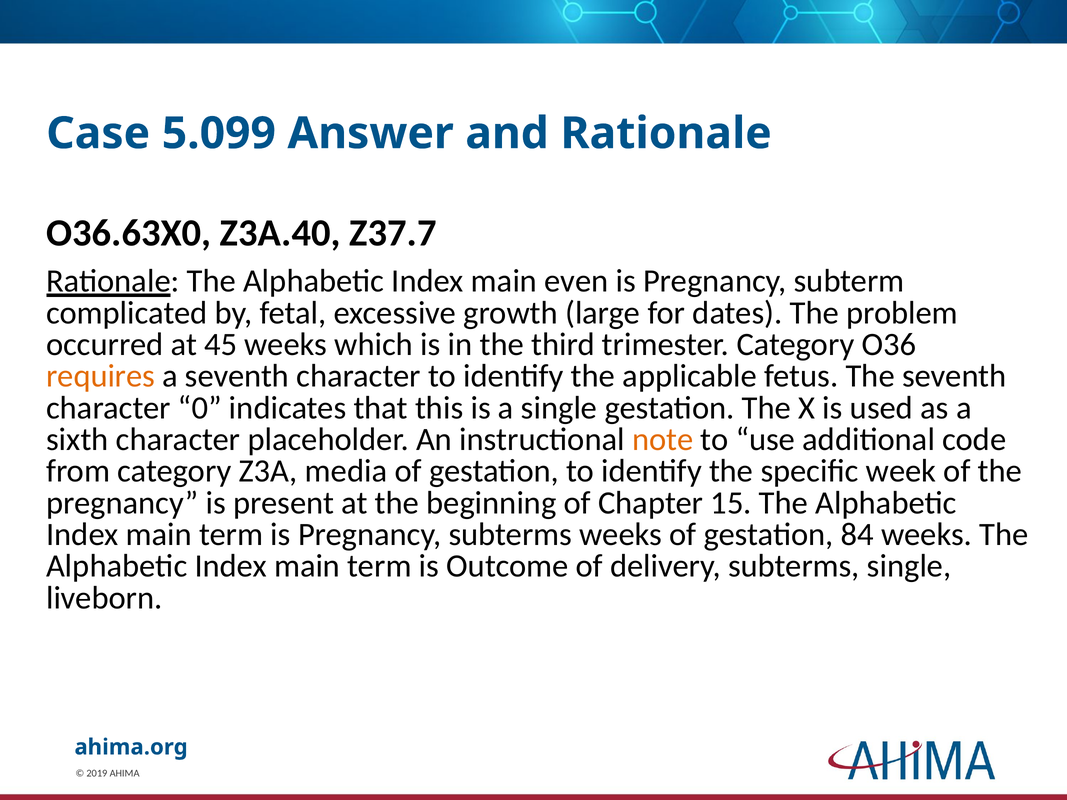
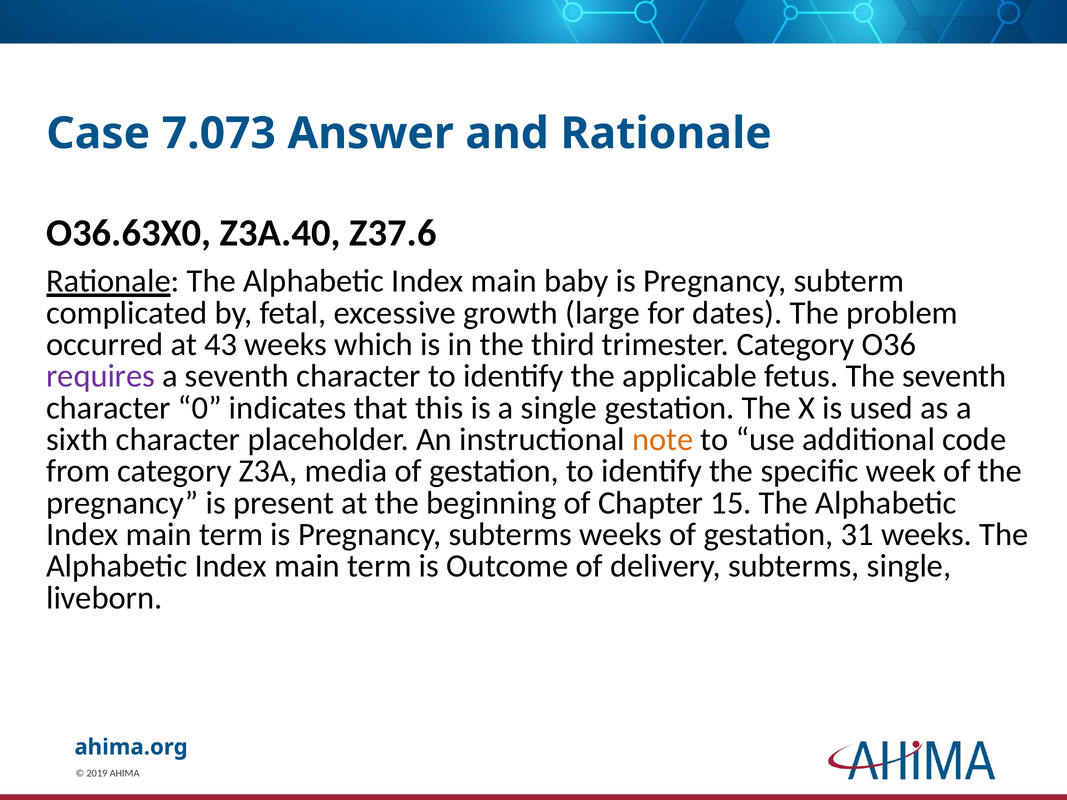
5.099: 5.099 -> 7.073
Z37.7: Z37.7 -> Z37.6
even: even -> baby
45: 45 -> 43
requires colour: orange -> purple
84: 84 -> 31
